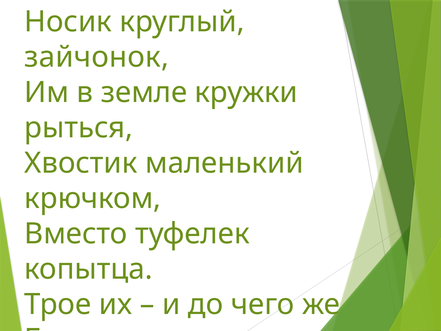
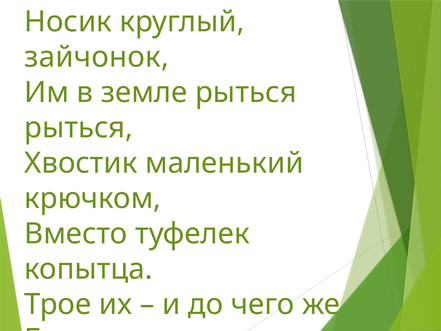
земле кружки: кружки -> рыться
